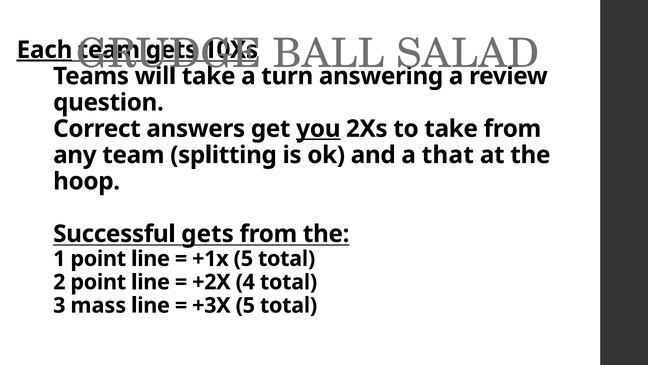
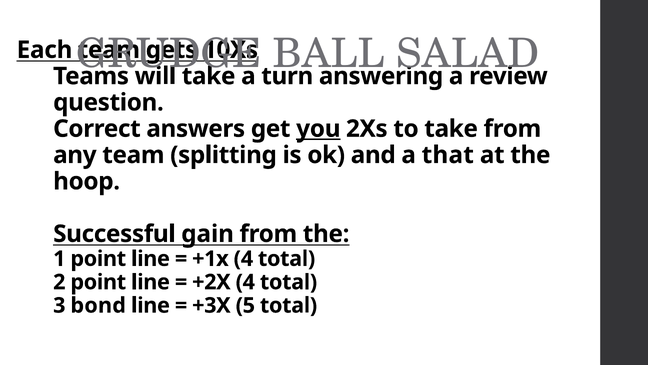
Each underline: present -> none
Successful gets: gets -> gain
+1x 5: 5 -> 4
mass: mass -> bond
